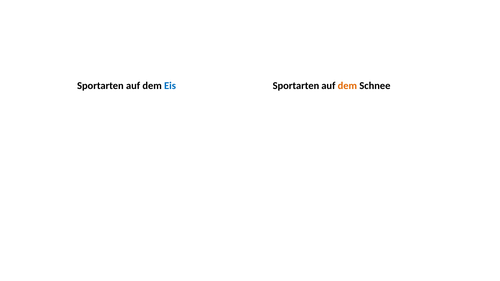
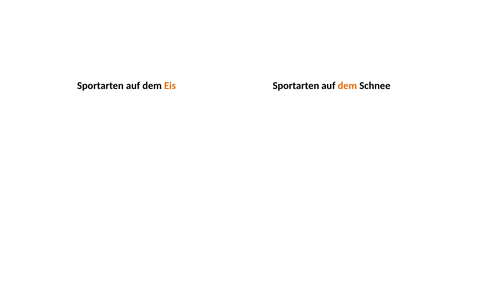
Eis colour: blue -> orange
